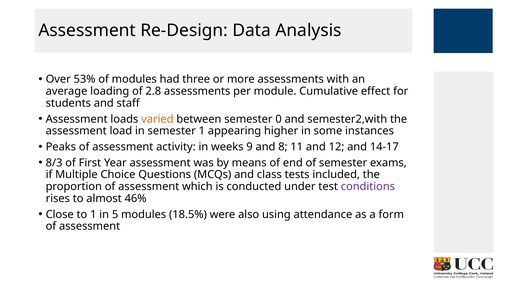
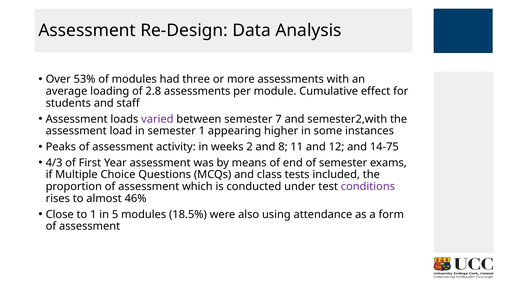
varied colour: orange -> purple
0: 0 -> 7
9: 9 -> 2
14-17: 14-17 -> 14-75
8/3: 8/3 -> 4/3
